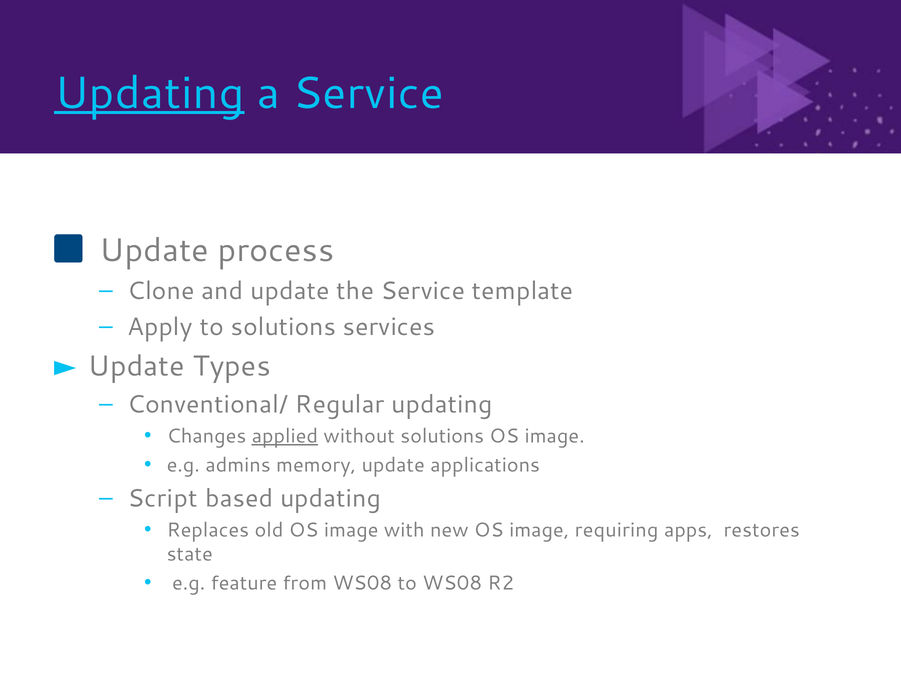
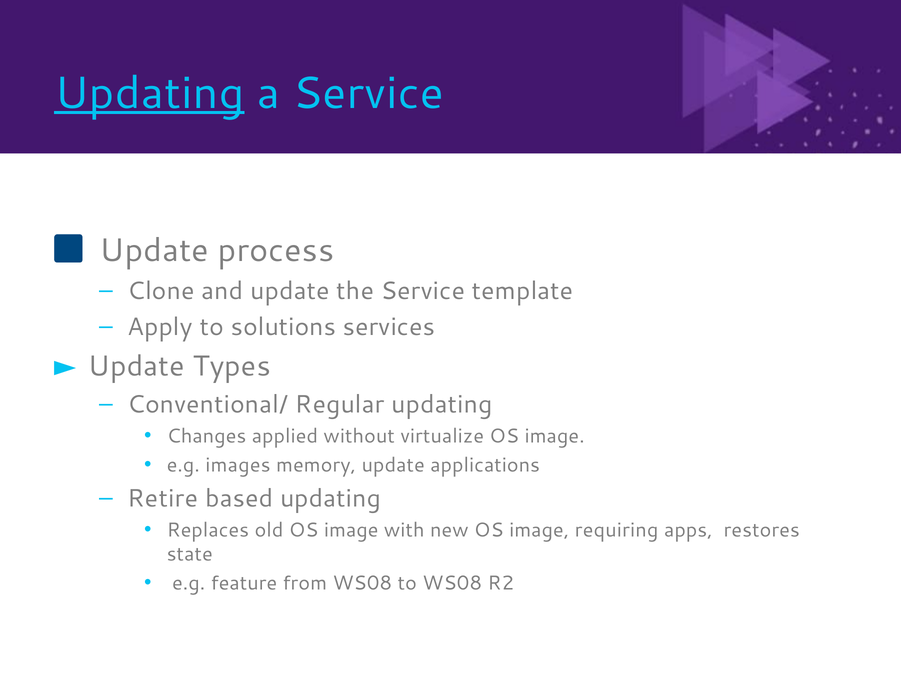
applied underline: present -> none
without solutions: solutions -> virtualize
admins: admins -> images
Script: Script -> Retire
